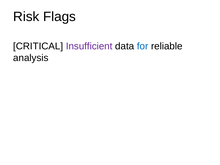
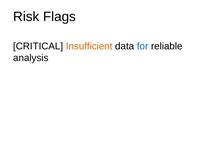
Insufficient colour: purple -> orange
